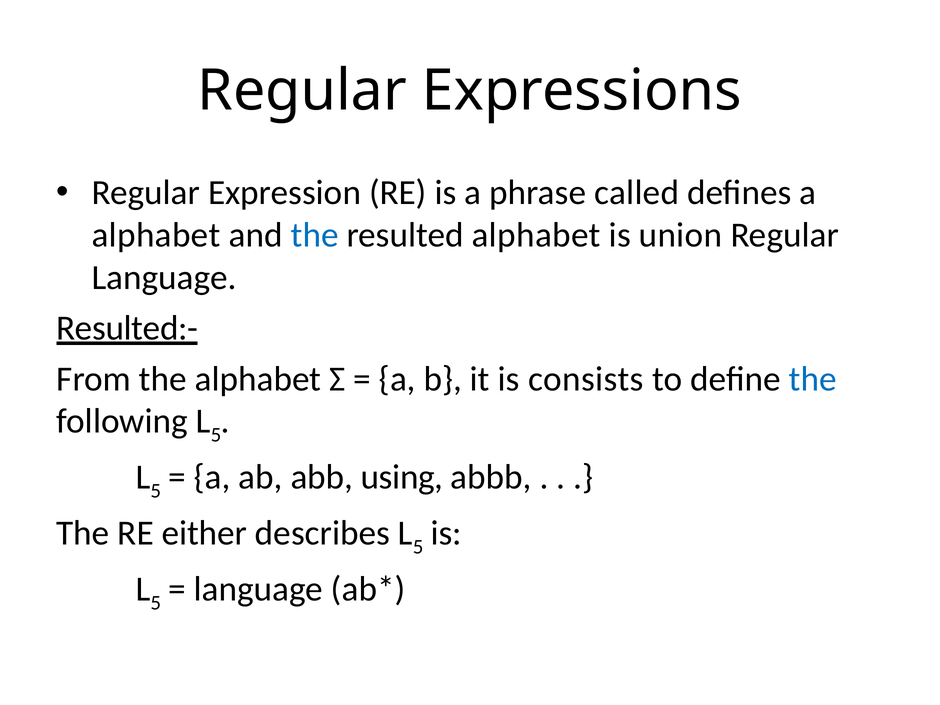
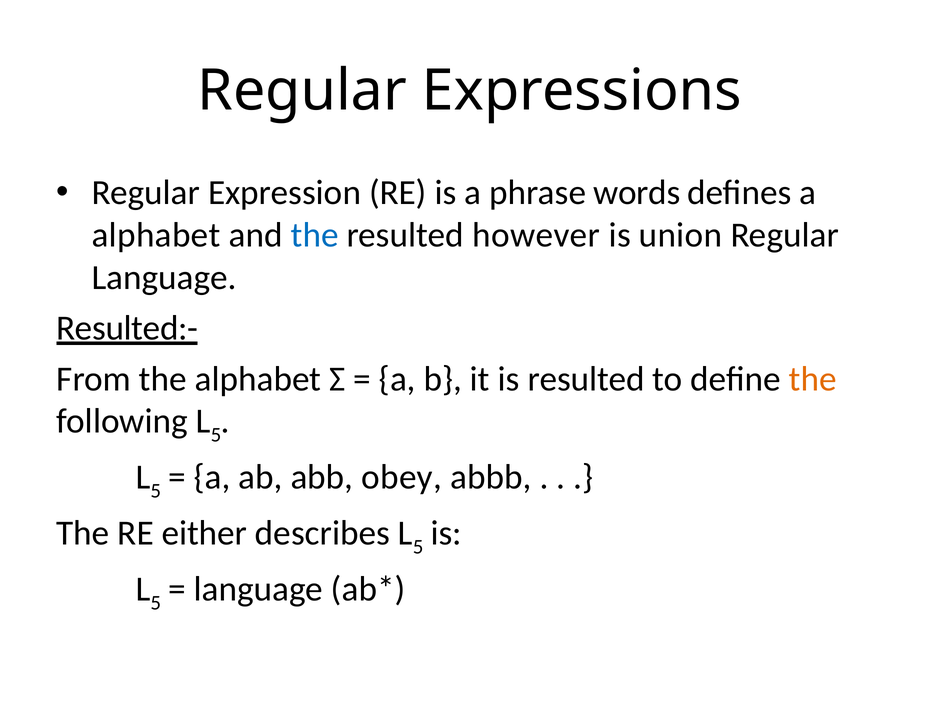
called: called -> words
resulted alphabet: alphabet -> however
is consists: consists -> resulted
the at (813, 379) colour: blue -> orange
using: using -> obey
